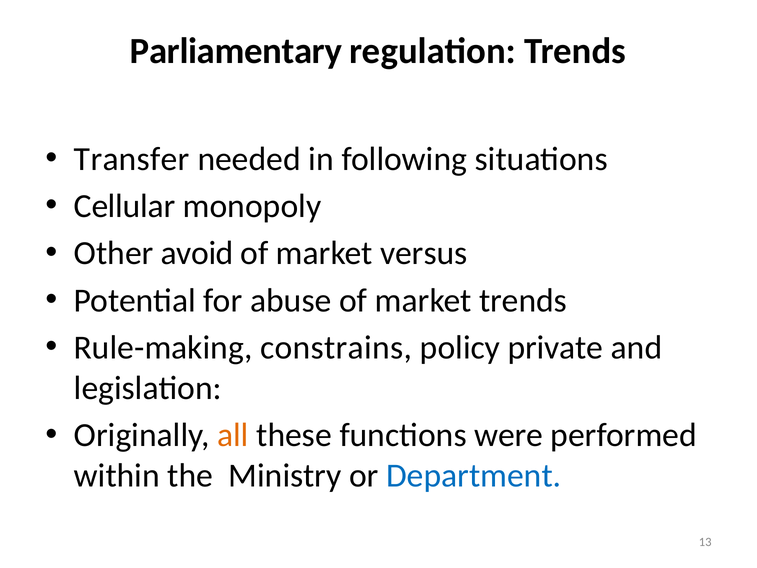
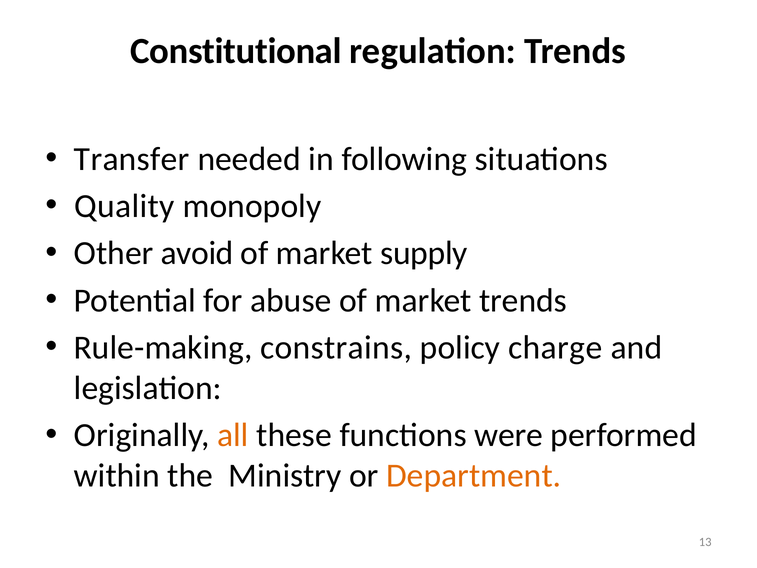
Parliamentary: Parliamentary -> Constitutional
Cellular: Cellular -> Quality
versus: versus -> supply
private: private -> charge
Department colour: blue -> orange
